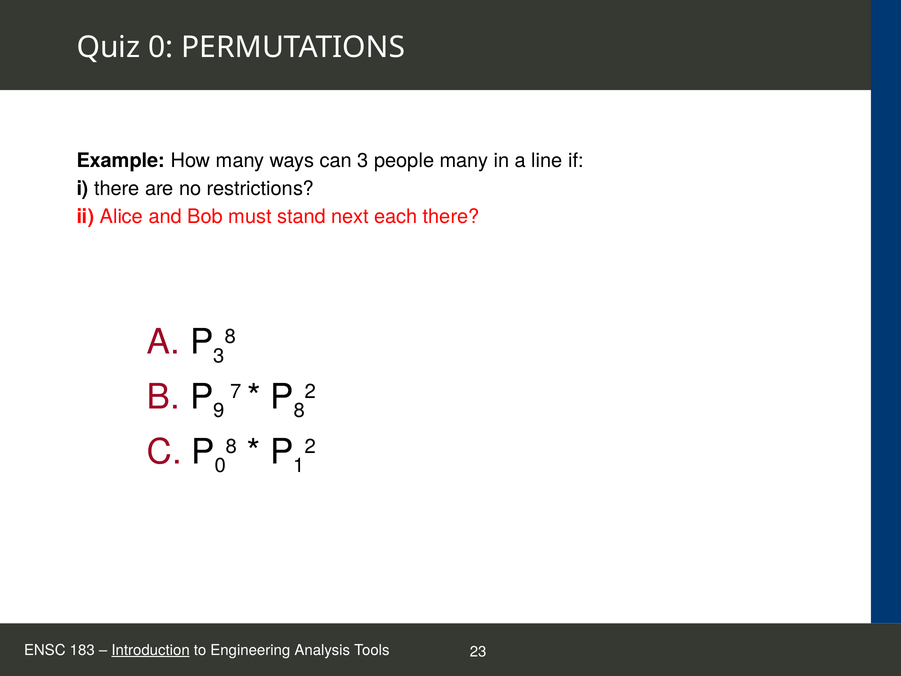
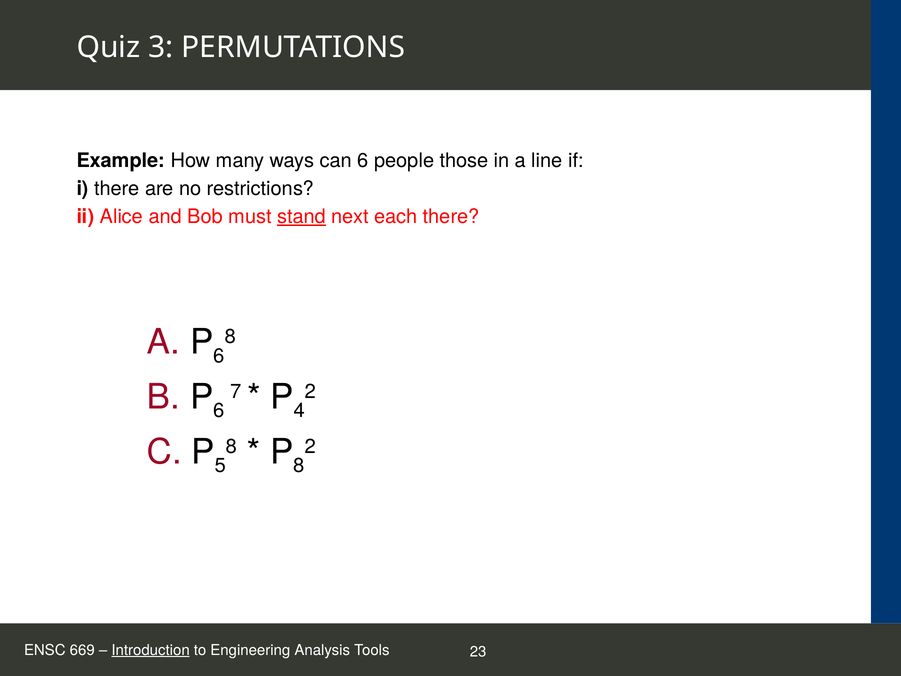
Quiz 0: 0 -> 3
can 3: 3 -> 6
people many: many -> those
stand underline: none -> present
3 at (219, 356): 3 -> 6
9 at (219, 411): 9 -> 6
8 at (299, 411): 8 -> 4
0 at (220, 466): 0 -> 5
1 at (299, 466): 1 -> 8
183: 183 -> 669
